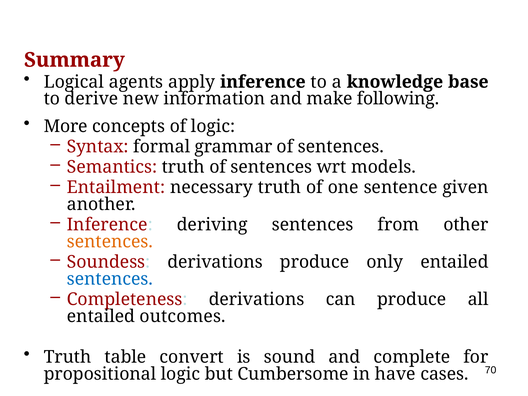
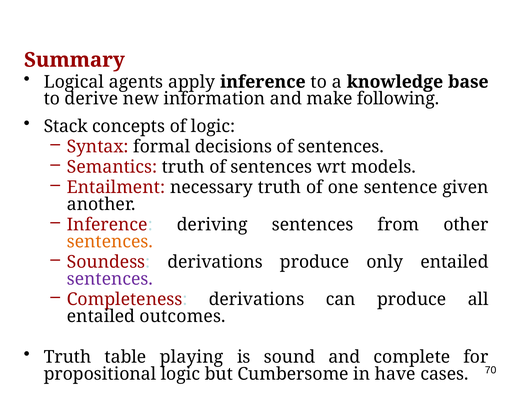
More: More -> Stack
grammar: grammar -> decisions
sentences at (110, 279) colour: blue -> purple
convert: convert -> playing
